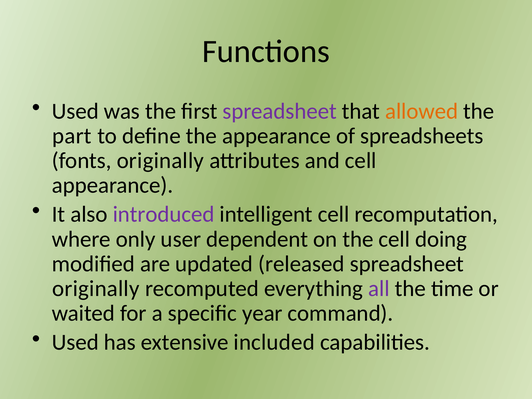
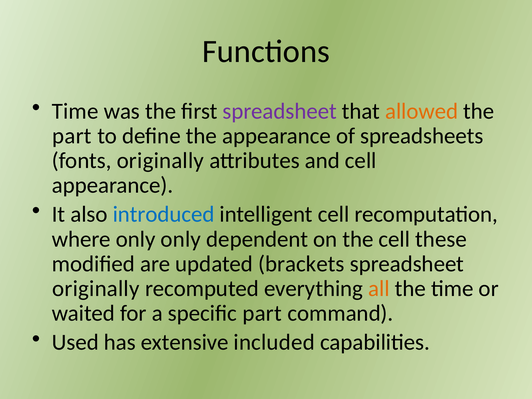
Used at (75, 111): Used -> Time
introduced colour: purple -> blue
only user: user -> only
doing: doing -> these
released: released -> brackets
all colour: purple -> orange
specific year: year -> part
